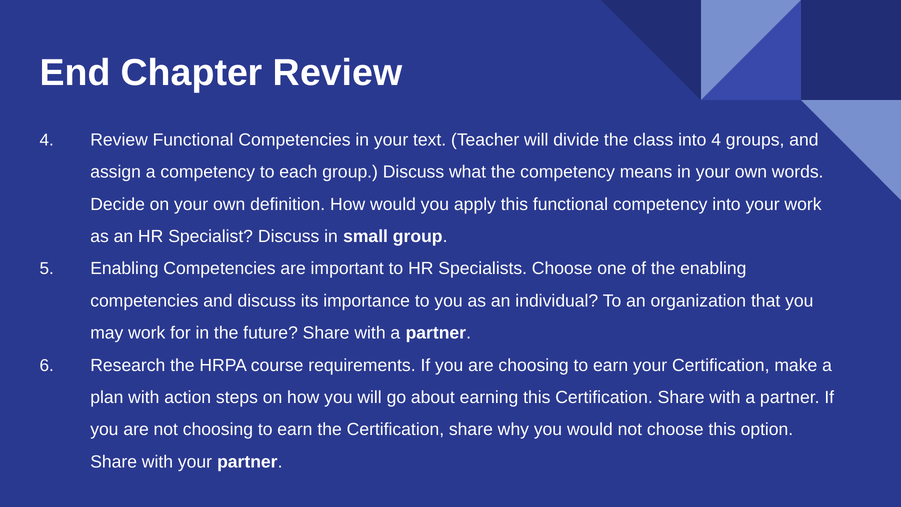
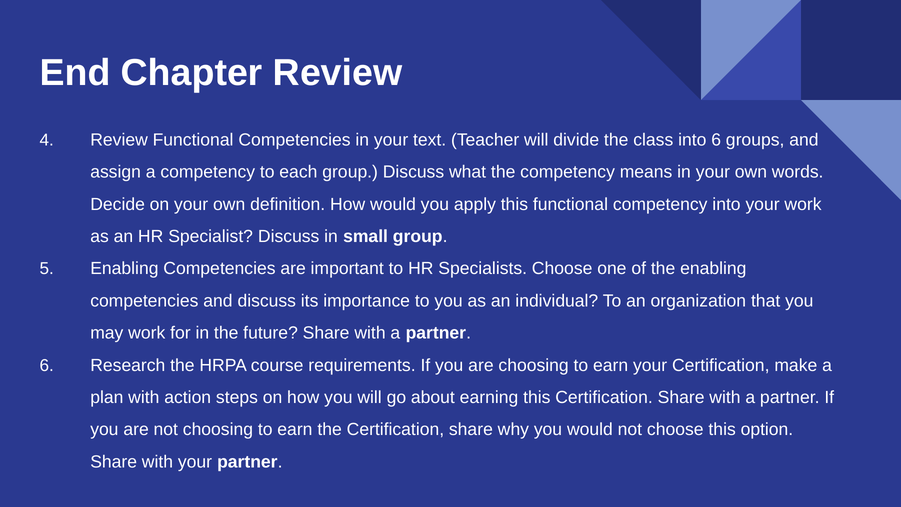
into 4: 4 -> 6
